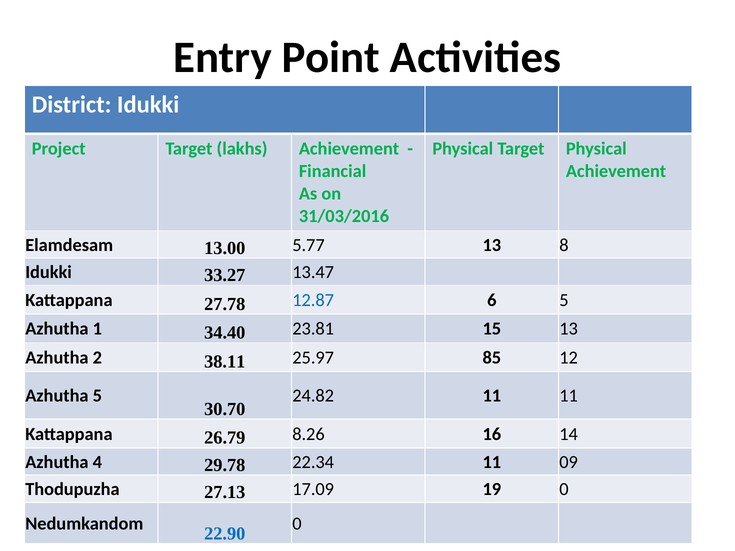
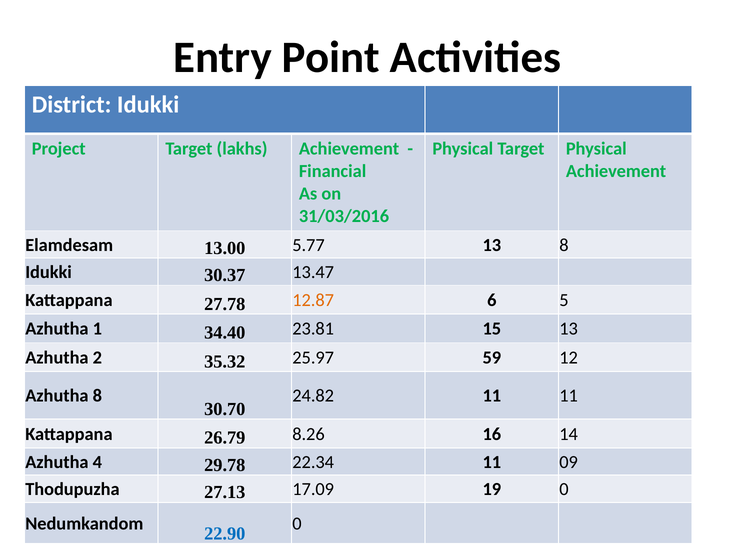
33.27: 33.27 -> 30.37
12.87 colour: blue -> orange
38.11: 38.11 -> 35.32
85: 85 -> 59
Azhutha 5: 5 -> 8
